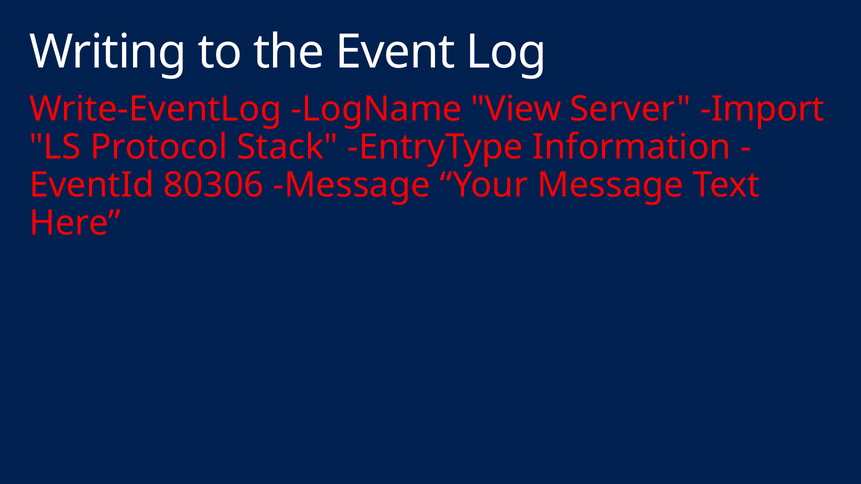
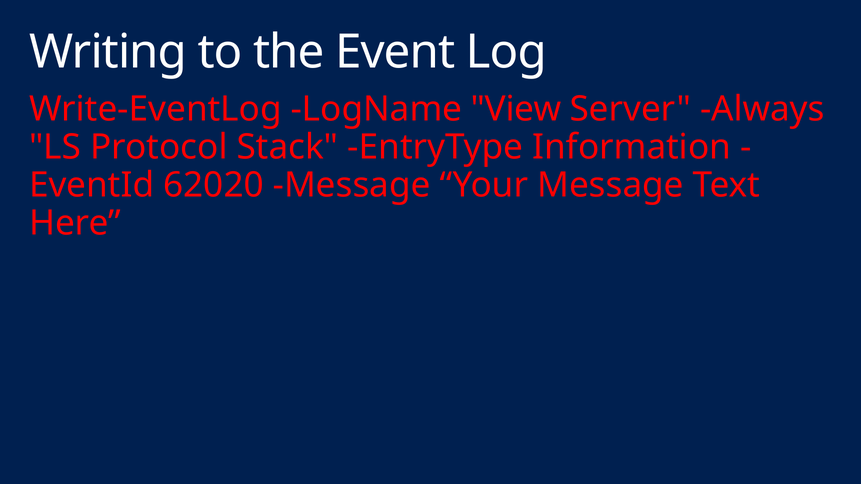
Import: Import -> Always
80306: 80306 -> 62020
